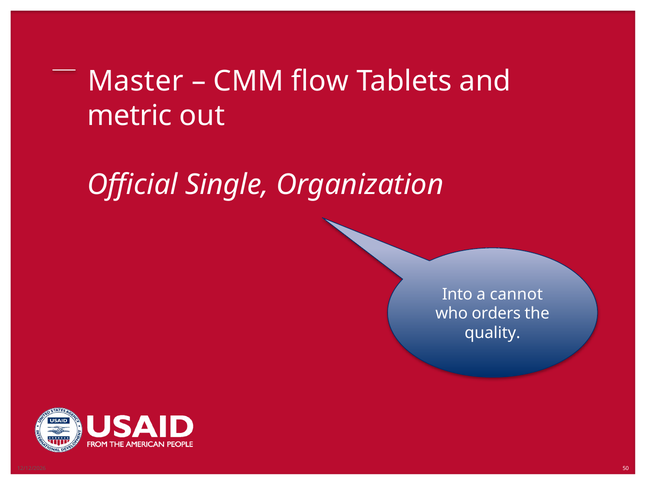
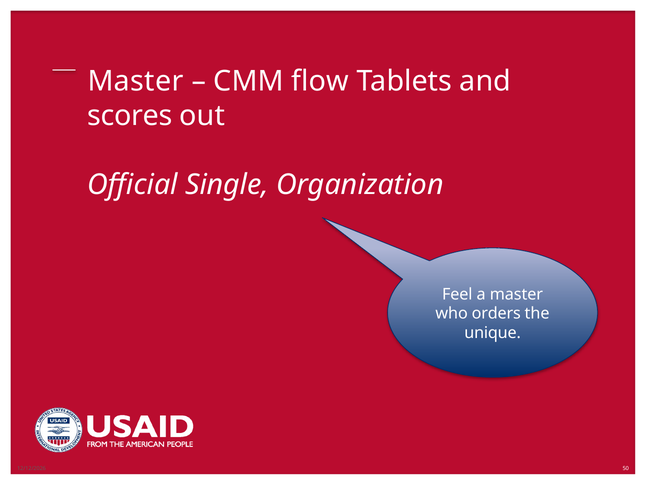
metric: metric -> scores
Into: Into -> Feel
a cannot: cannot -> master
quality: quality -> unique
